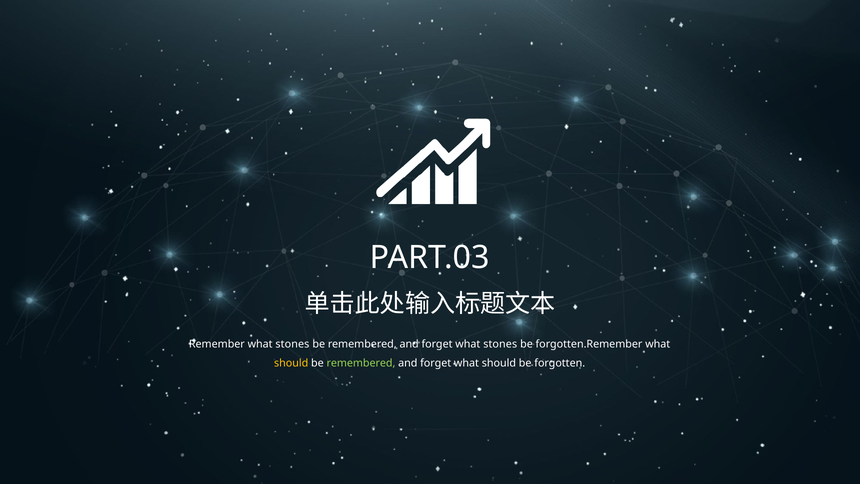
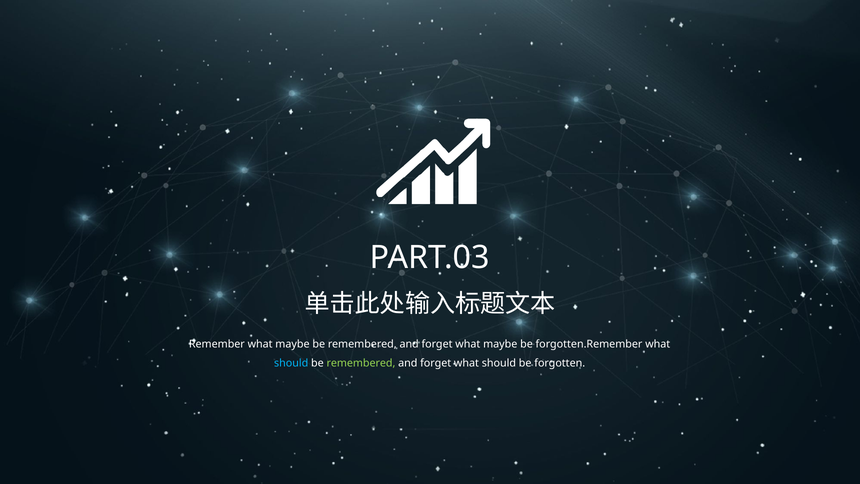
Remember what stones: stones -> maybe
forget what stones: stones -> maybe
should at (291, 363) colour: yellow -> light blue
